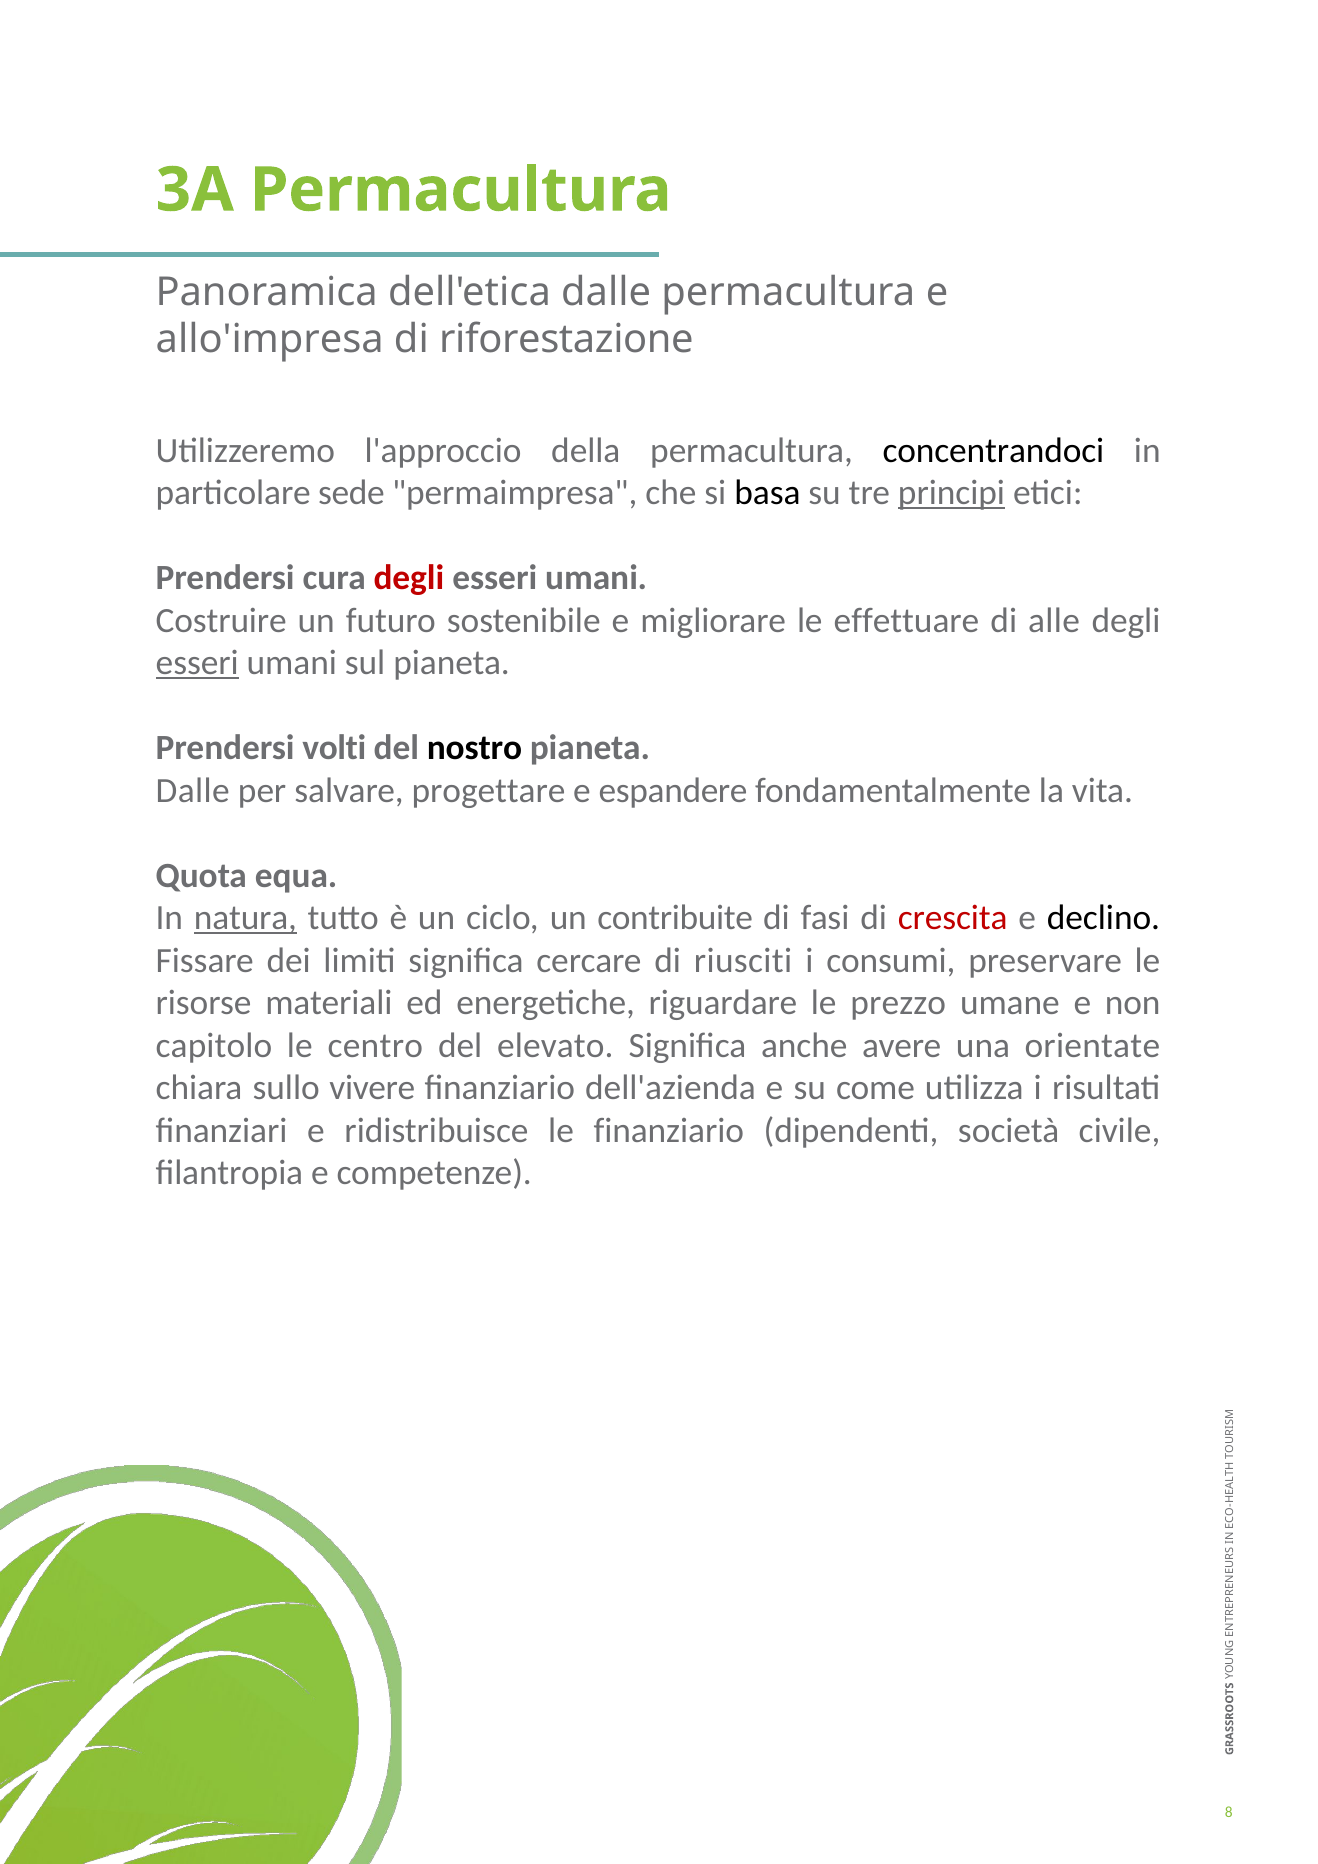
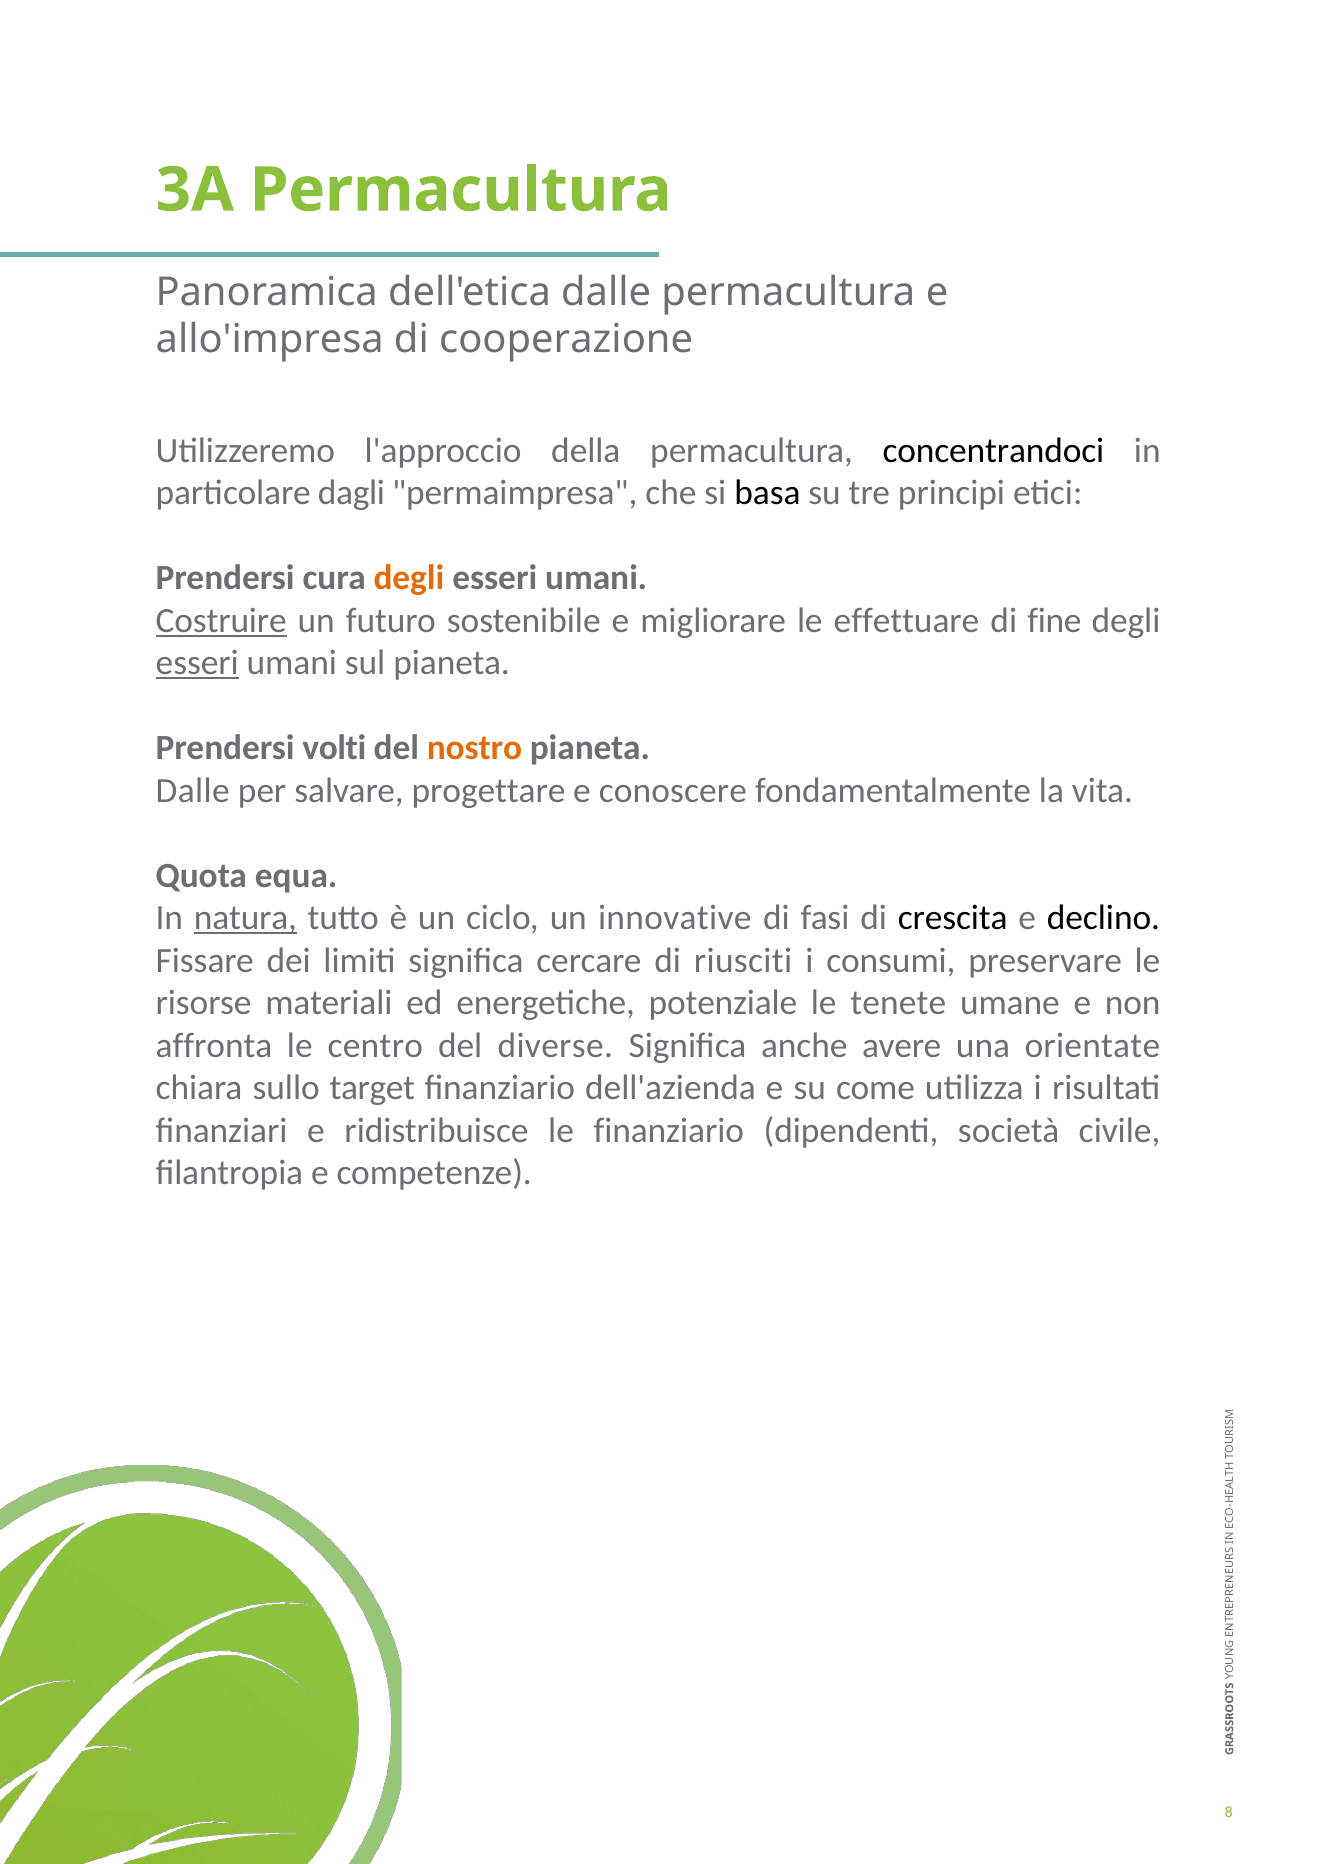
riforestazione: riforestazione -> cooperazione
sede: sede -> dagli
principi underline: present -> none
degli at (409, 578) colour: red -> orange
Costruire underline: none -> present
alle: alle -> fine
nostro colour: black -> orange
espandere: espandere -> conoscere
contribuite: contribuite -> innovative
crescita colour: red -> black
riguardare: riguardare -> potenziale
prezzo: prezzo -> tenete
capitolo: capitolo -> affronta
elevato: elevato -> diverse
vivere: vivere -> target
